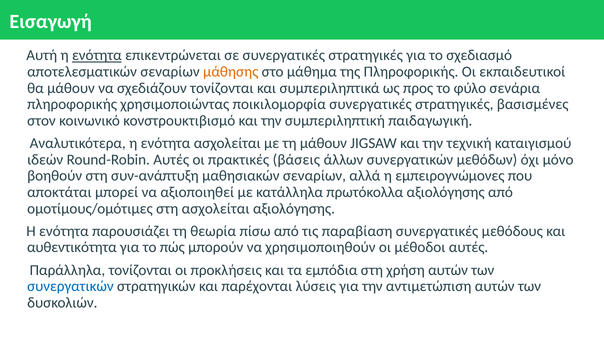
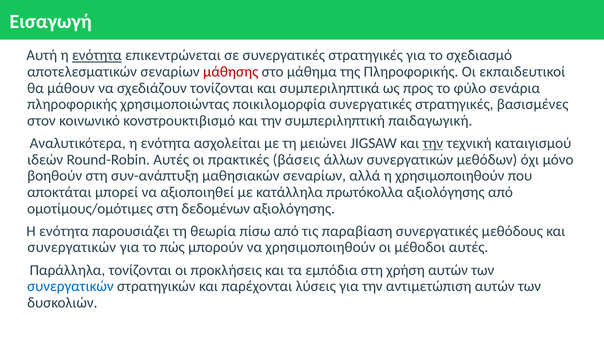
μάθησης colour: orange -> red
τη μάθουν: μάθουν -> μειώνει
την at (433, 143) underline: none -> present
η εμπειρογνώμονες: εμπειρογνώμονες -> χρησιμοποιηθούν
στη ασχολείται: ασχολείται -> δεδομένων
αυθεντικότητα at (72, 247): αυθεντικότητα -> συνεργατικών
